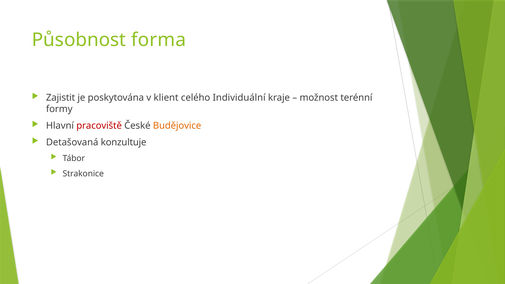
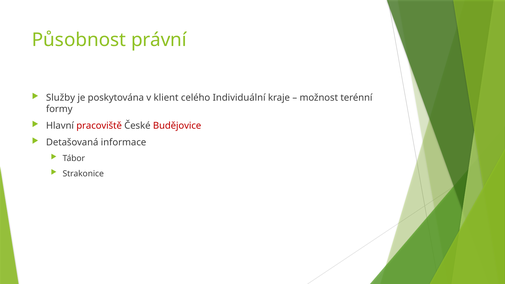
forma: forma -> právní
Zajistit: Zajistit -> Služby
Budějovice colour: orange -> red
konzultuje: konzultuje -> informace
